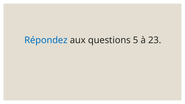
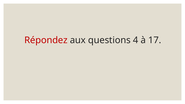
Répondez colour: blue -> red
5: 5 -> 4
23: 23 -> 17
